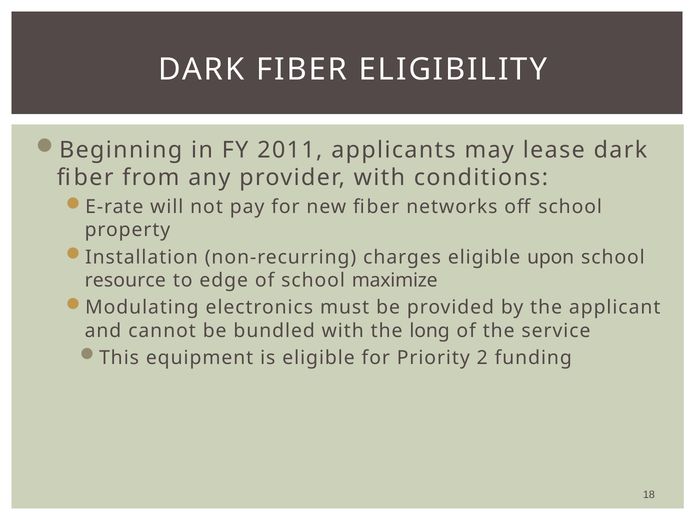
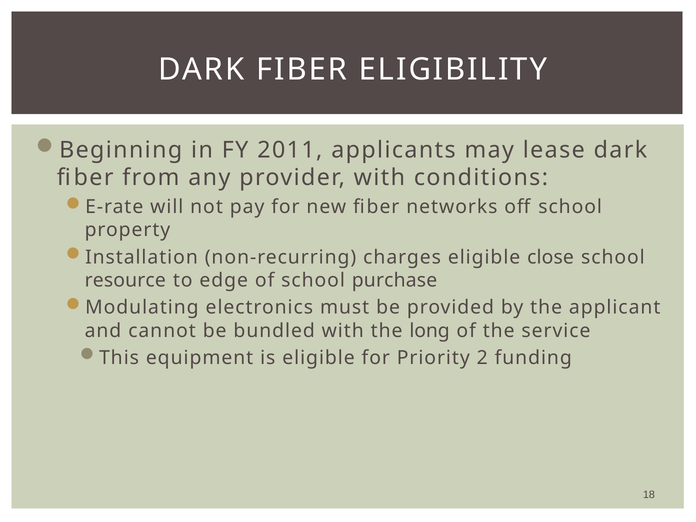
upon: upon -> close
maximize: maximize -> purchase
